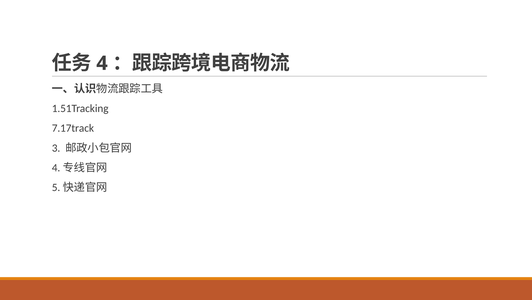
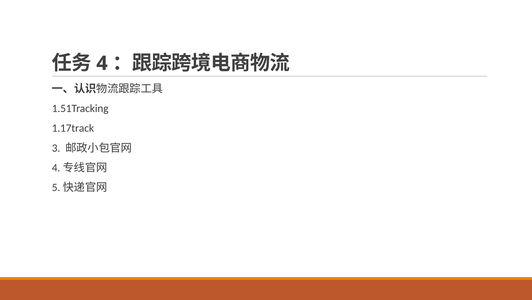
7.17track: 7.17track -> 1.17track
